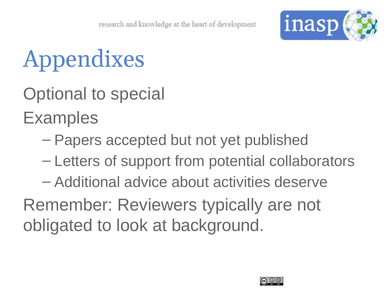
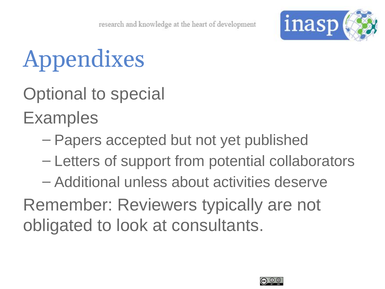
advice: advice -> unless
background: background -> consultants
